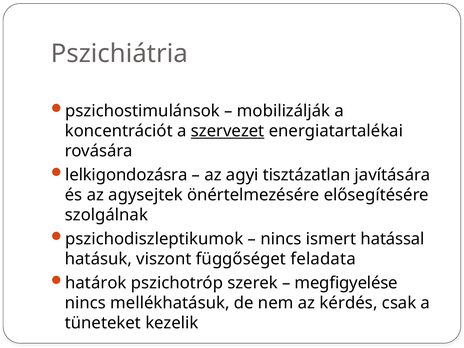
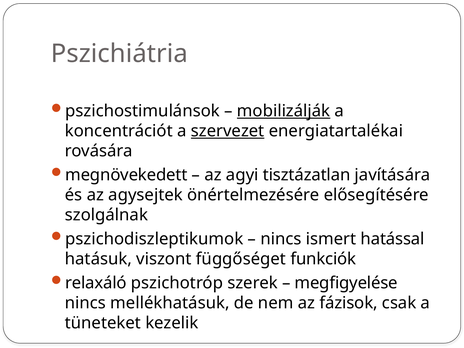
mobilizálják underline: none -> present
lelkigondozásra: lelkigondozásra -> megnövekedett
feladata: feladata -> funkciók
határok: határok -> relaxáló
kérdés: kérdés -> fázisok
